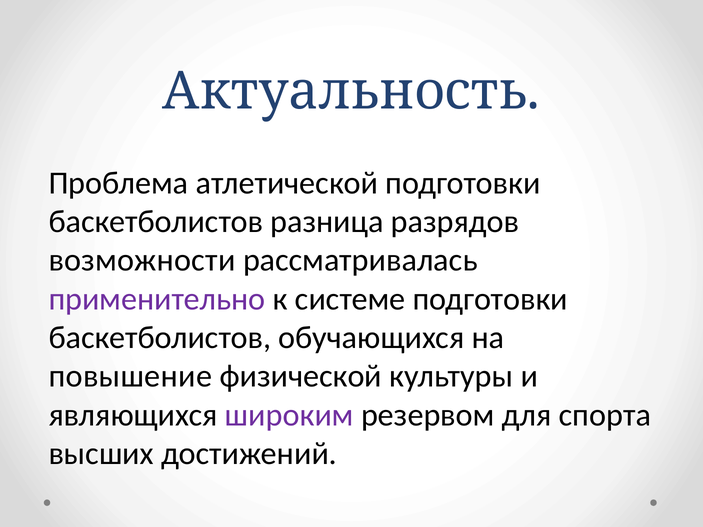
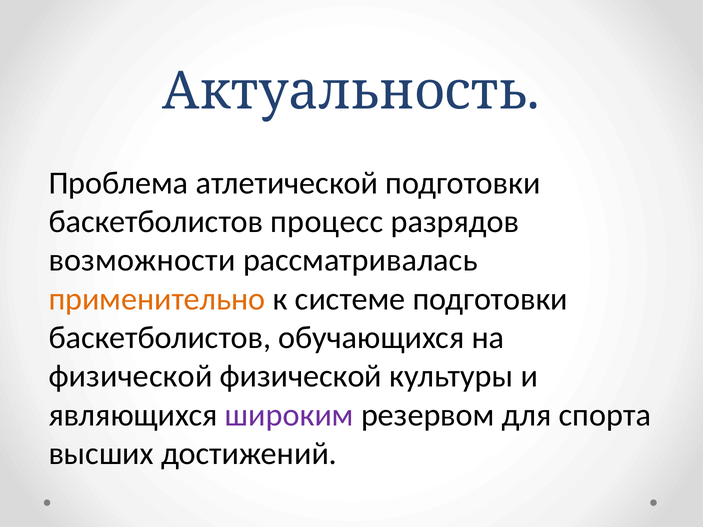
разница: разница -> процесс
применительно colour: purple -> orange
повышение at (130, 376): повышение -> физической
